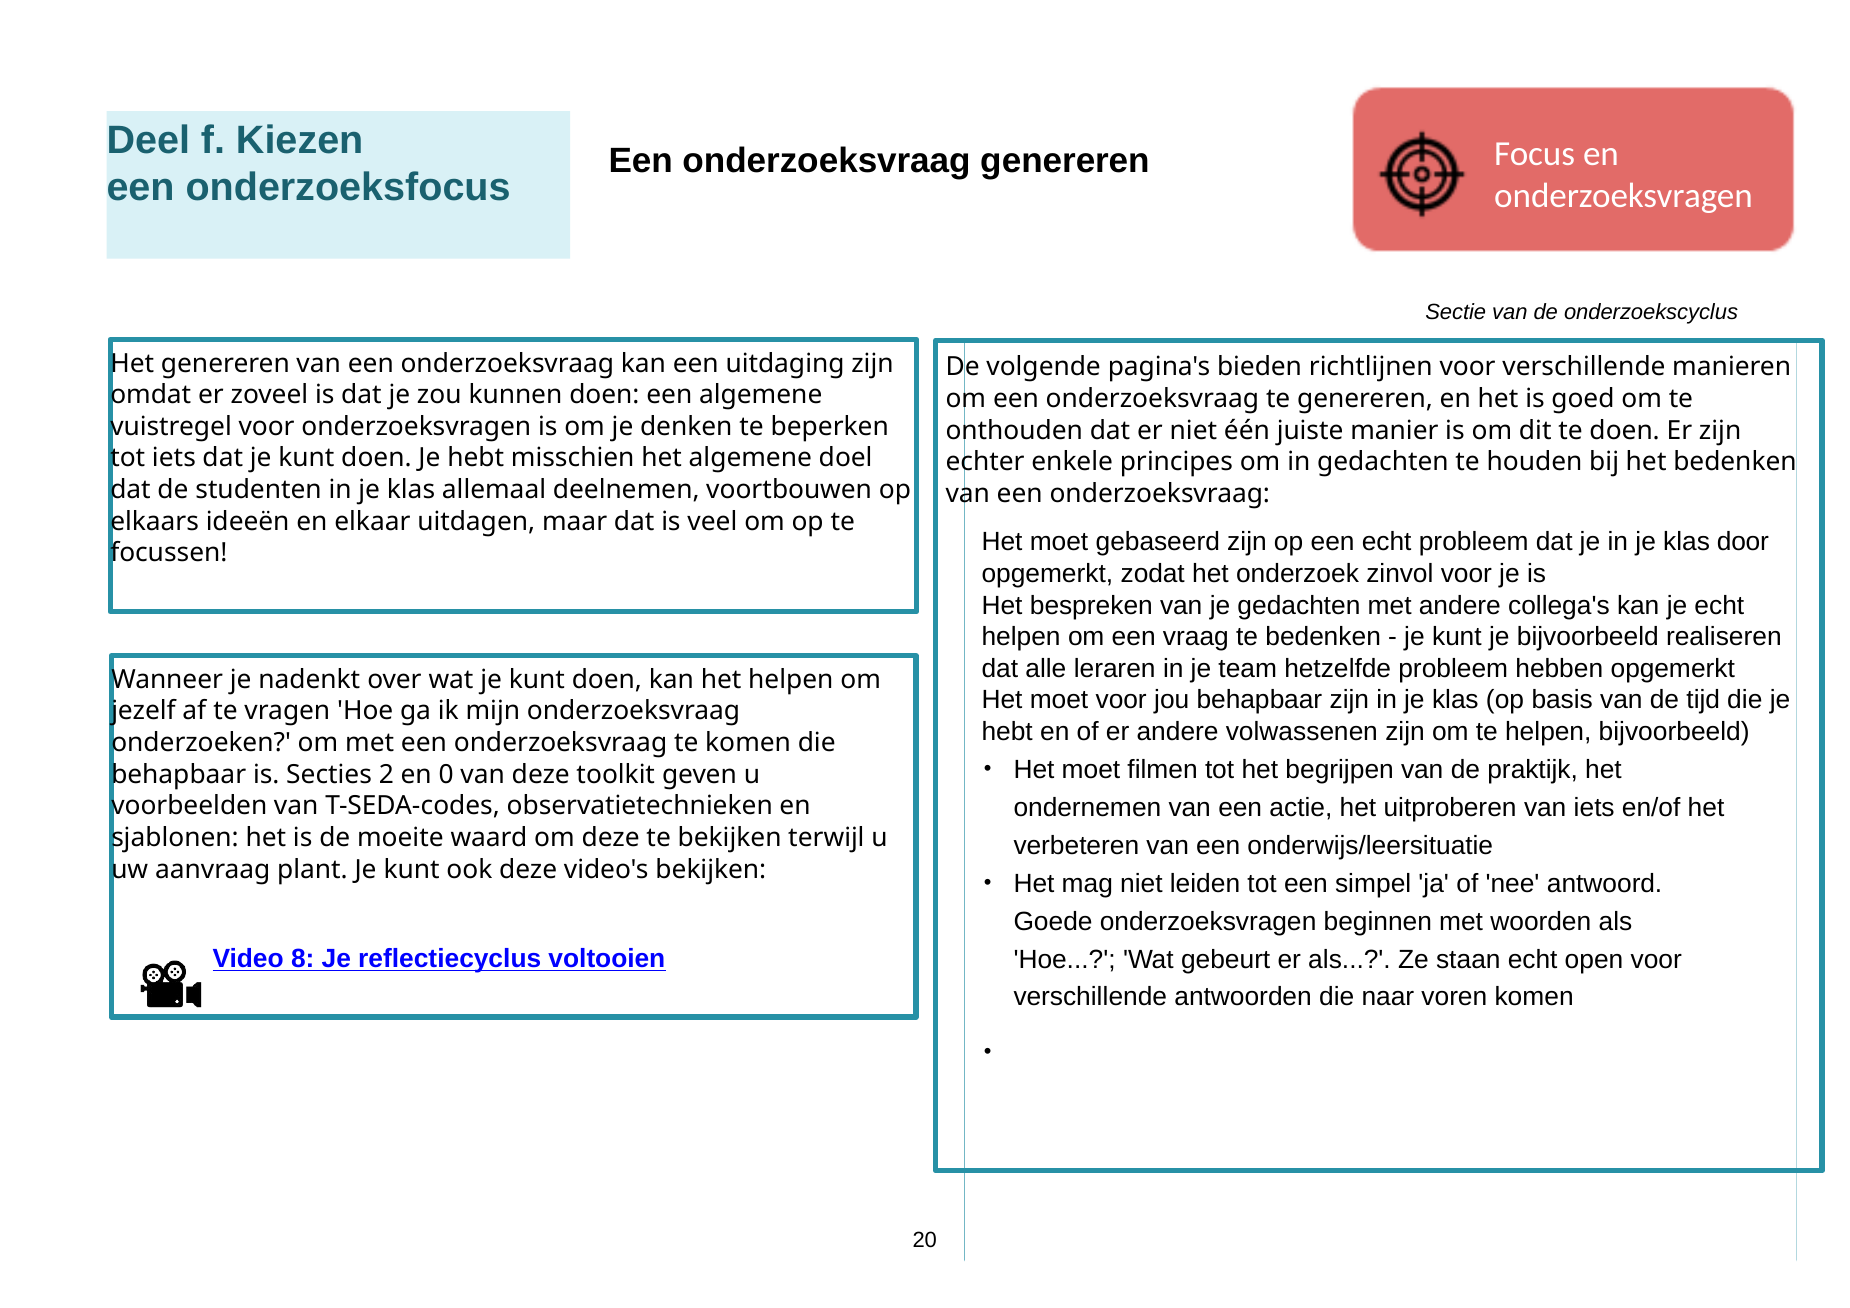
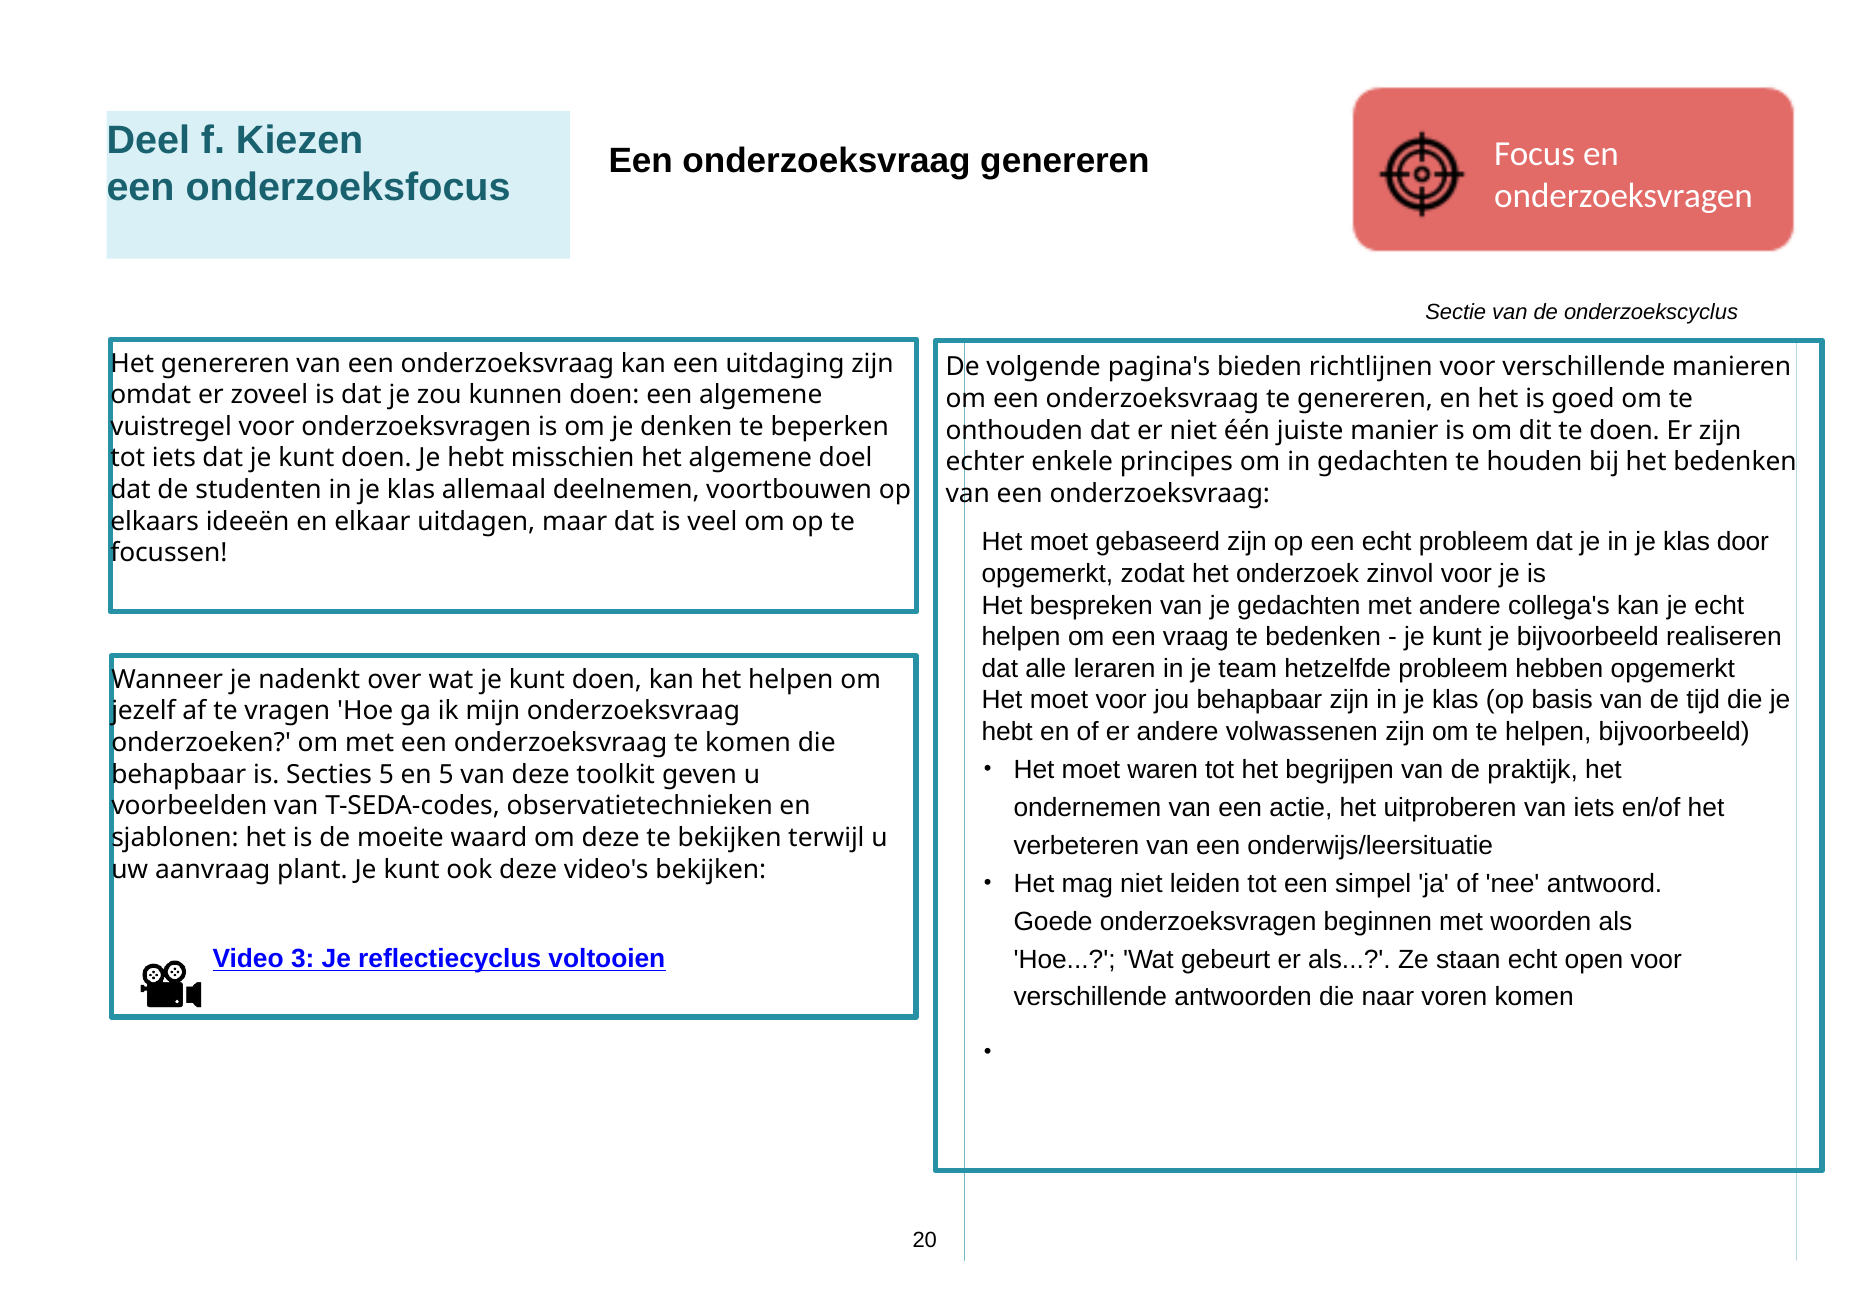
filmen: filmen -> waren
Secties 2: 2 -> 5
en 0: 0 -> 5
8: 8 -> 3
